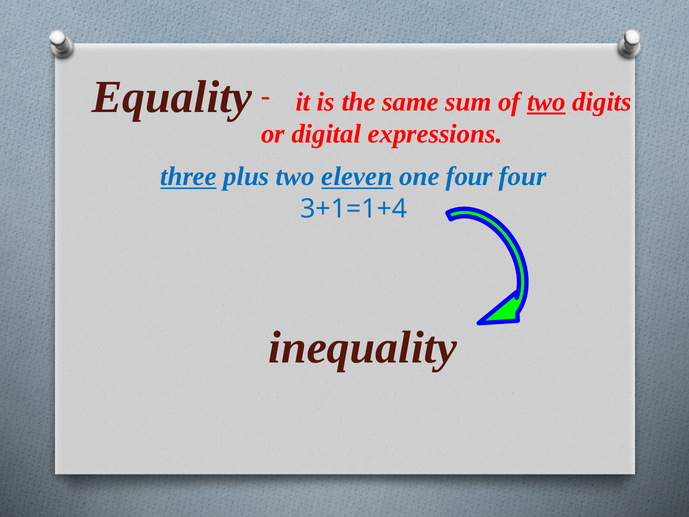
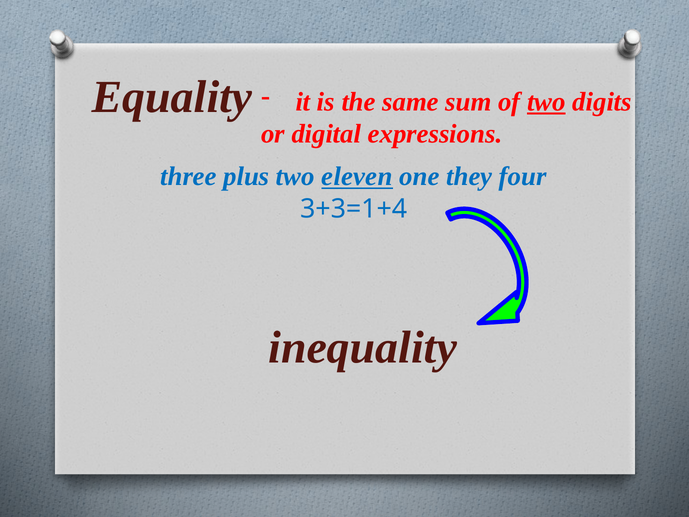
three underline: present -> none
one four: four -> they
3+1=1+4: 3+1=1+4 -> 3+3=1+4
